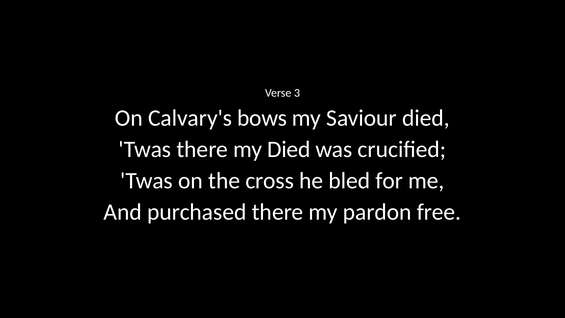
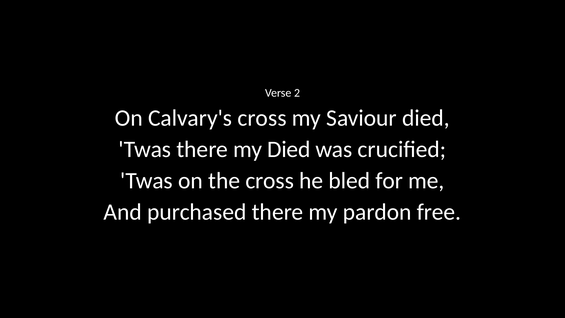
3: 3 -> 2
Calvary's bows: bows -> cross
